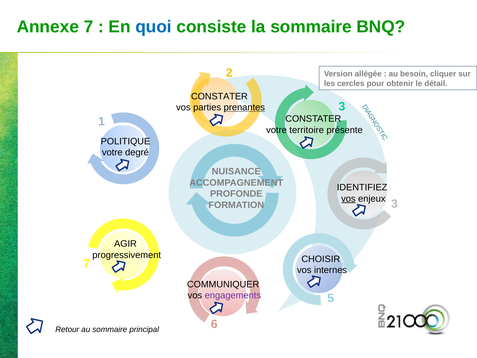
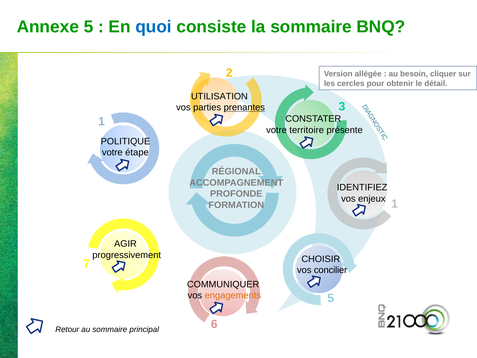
Annexe 7: 7 -> 5
CONSTATER at (219, 96): CONSTATER -> UTILISATION
degré: degré -> étape
NUISANCE: NUISANCE -> RÉGIONAL
vos at (348, 199) underline: present -> none
enjeux 3: 3 -> 1
internes: internes -> concilier
engagements colour: purple -> orange
